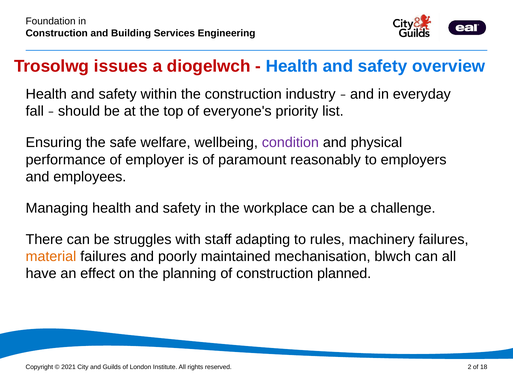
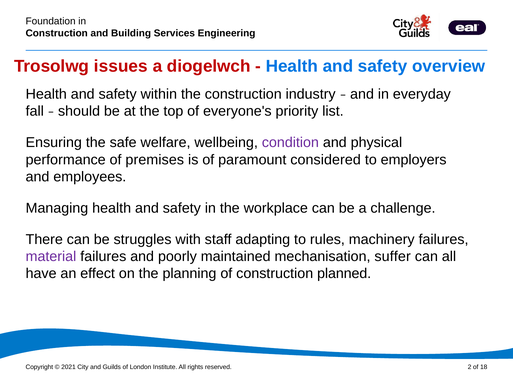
employer: employer -> premises
reasonably: reasonably -> considered
material colour: orange -> purple
blwch: blwch -> suffer
